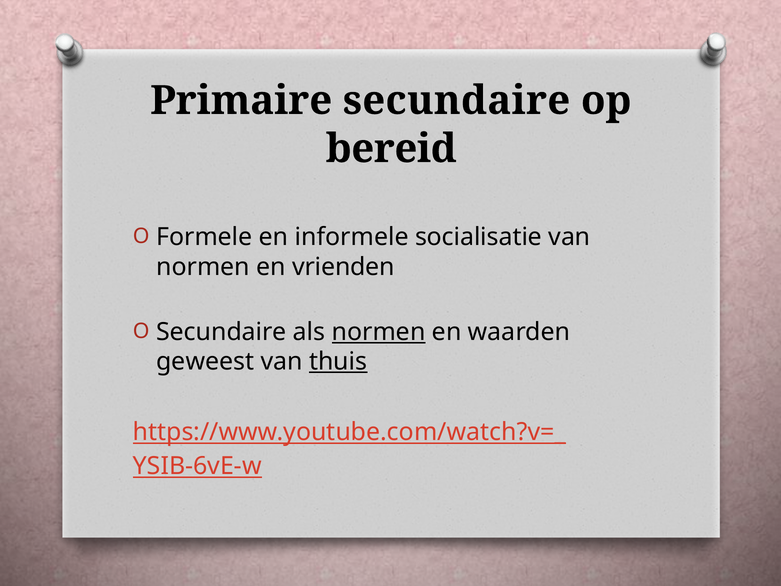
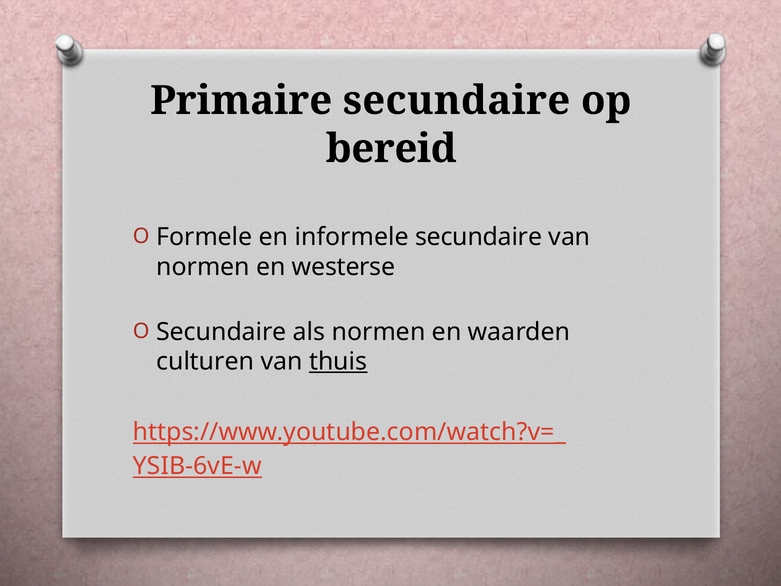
informele socialisatie: socialisatie -> secundaire
vrienden: vrienden -> westerse
normen at (379, 332) underline: present -> none
geweest: geweest -> culturen
